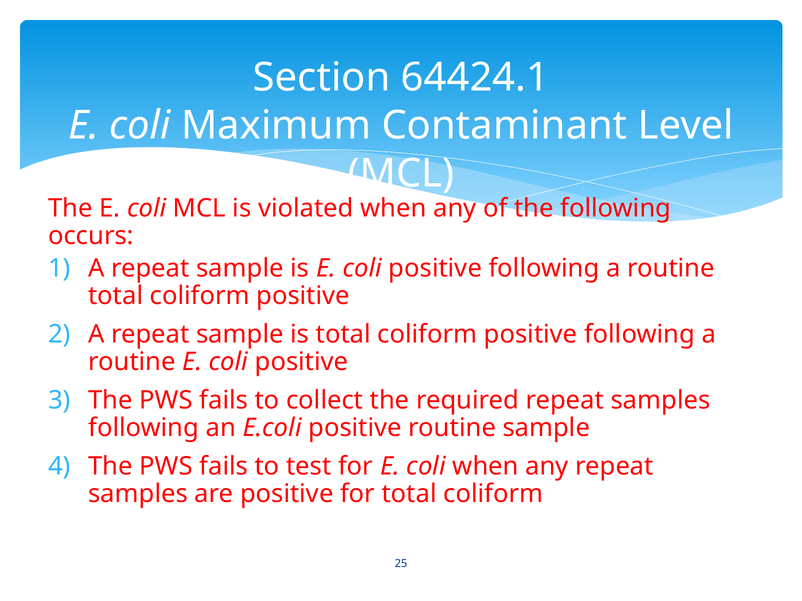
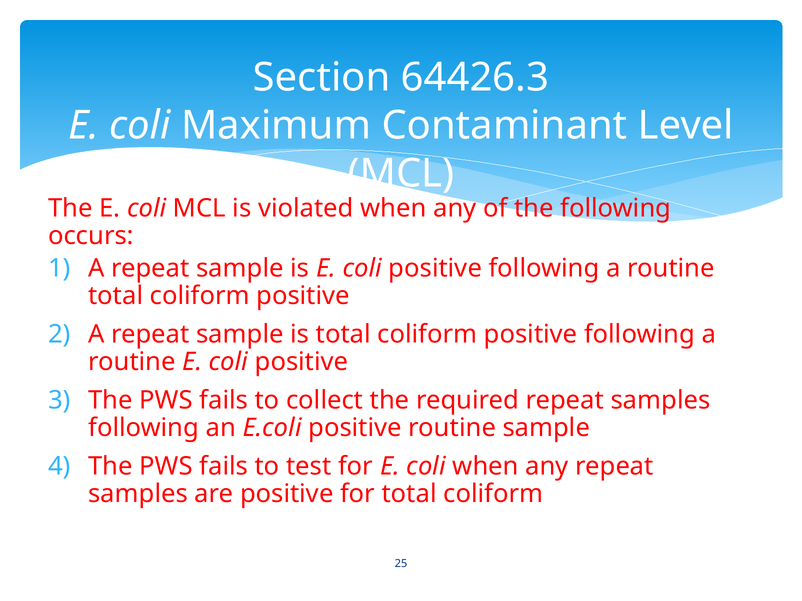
64424.1: 64424.1 -> 64426.3
